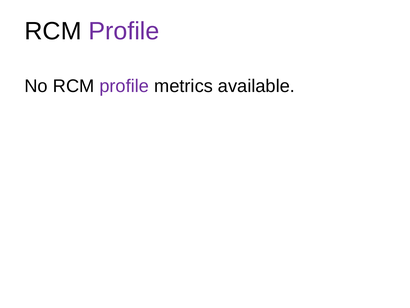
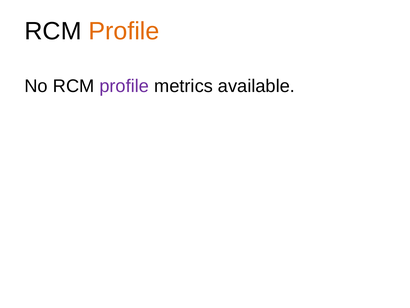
Profile at (124, 31) colour: purple -> orange
